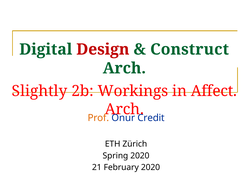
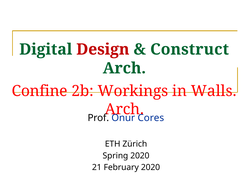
Slightly: Slightly -> Confine
Affect: Affect -> Walls
Prof colour: orange -> black
Credit: Credit -> Cores
